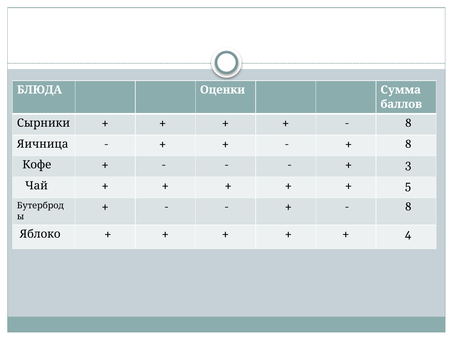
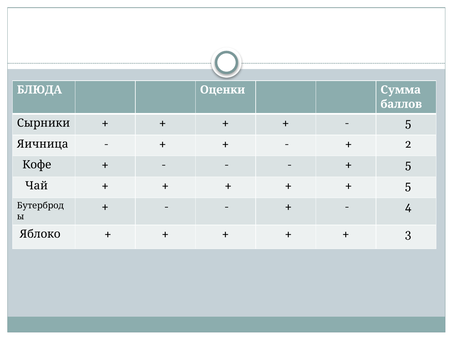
8 at (408, 123): 8 -> 5
8 at (408, 144): 8 -> 2
3 at (408, 165): 3 -> 5
8 at (408, 207): 8 -> 4
4: 4 -> 3
